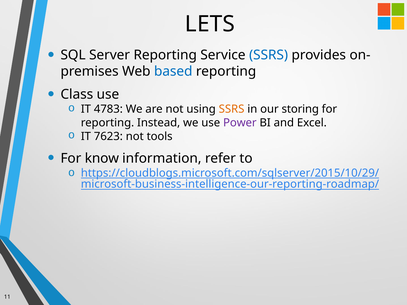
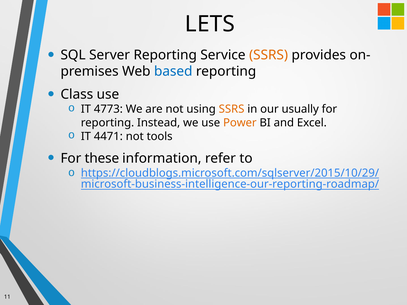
SSRS at (269, 55) colour: blue -> orange
4783: 4783 -> 4773
storing: storing -> usually
Power colour: purple -> orange
7623: 7623 -> 4471
know: know -> these
